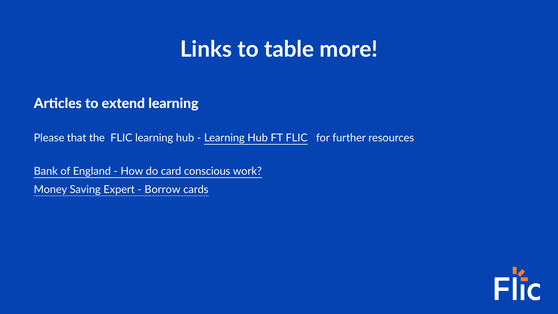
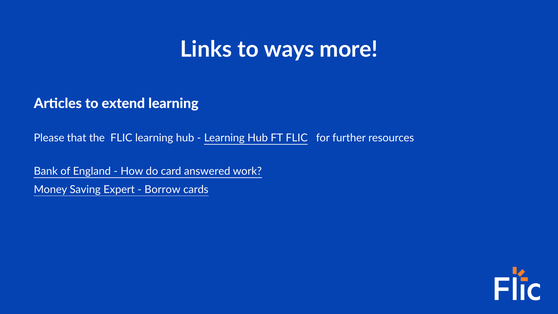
table: table -> ways
conscious: conscious -> answered
